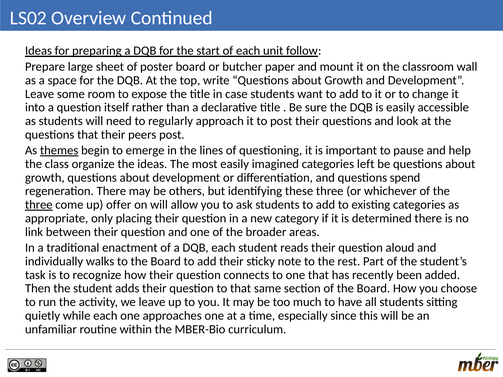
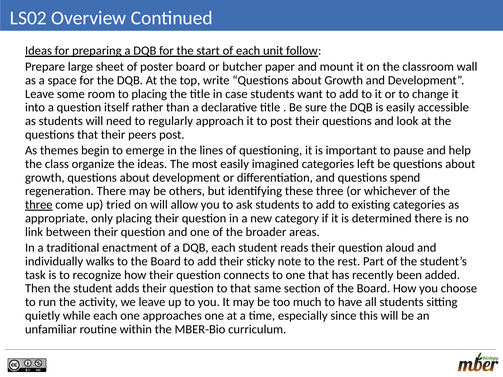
to expose: expose -> placing
themes underline: present -> none
offer: offer -> tried
